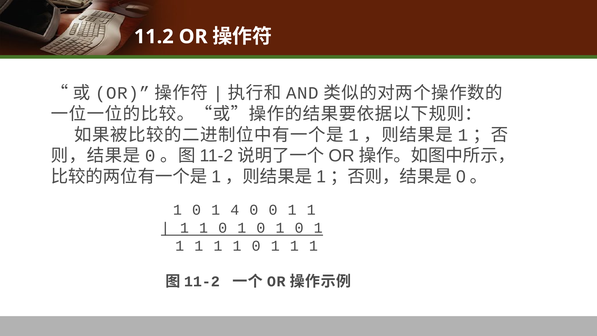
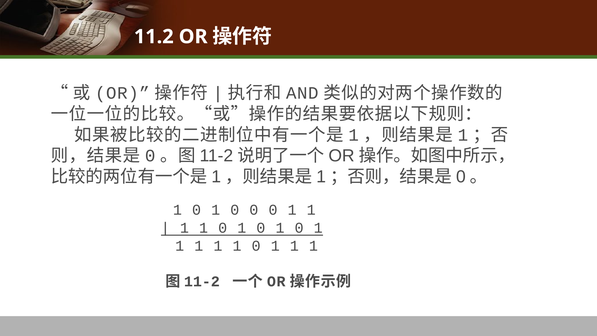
4 at (235, 210): 4 -> 0
